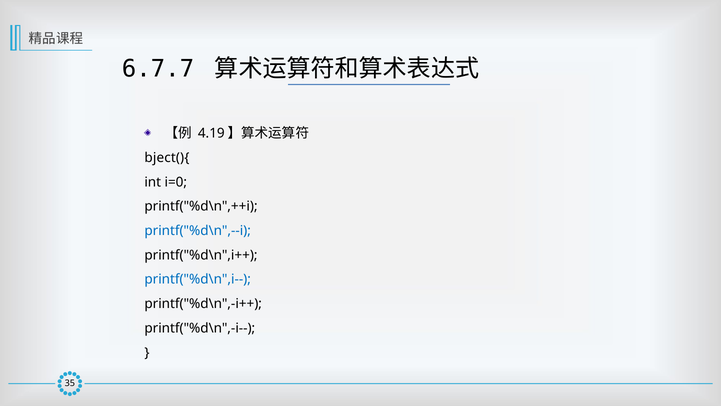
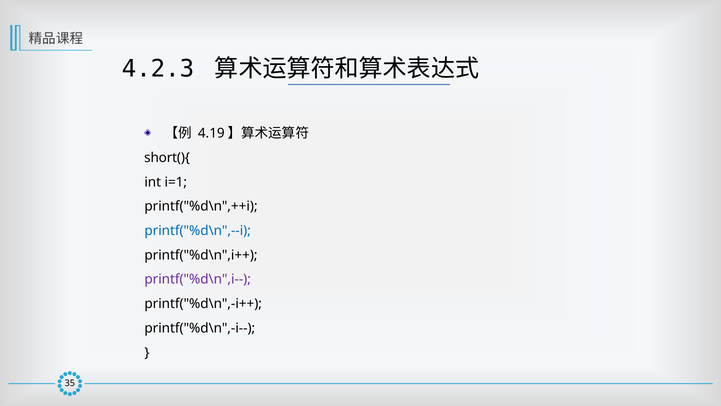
6.7.7: 6.7.7 -> 4.2.3
bject(){: bject(){ -> short(){
i=0: i=0 -> i=1
printf("%d\n",i-- colour: blue -> purple
